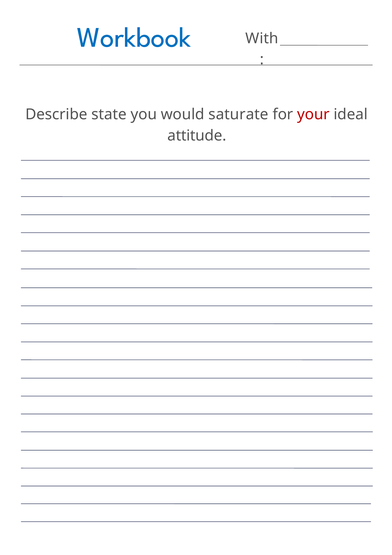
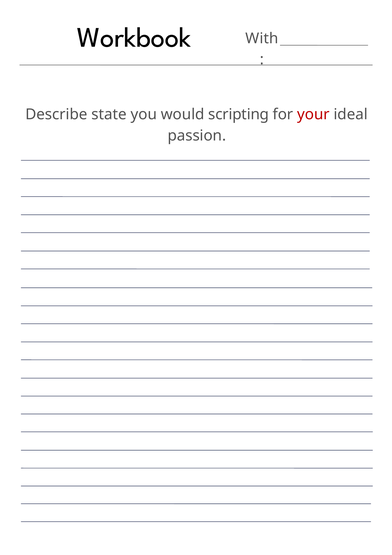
Workbook colour: blue -> black
saturate: saturate -> scripting
attitude: attitude -> passion
